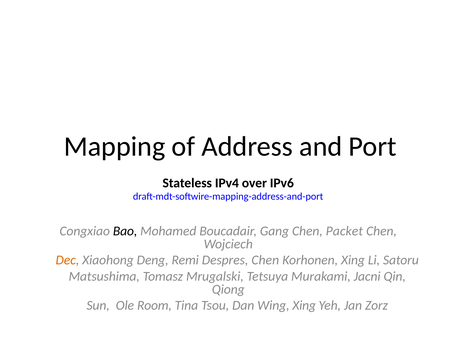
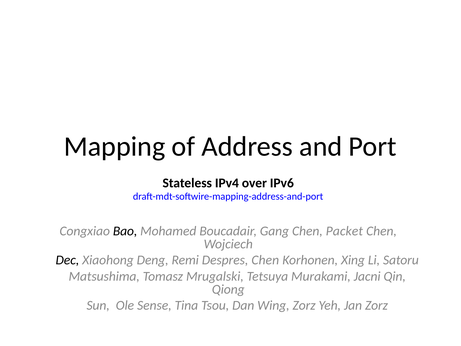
Dec colour: orange -> black
Room: Room -> Sense
Wing Xing: Xing -> Zorz
